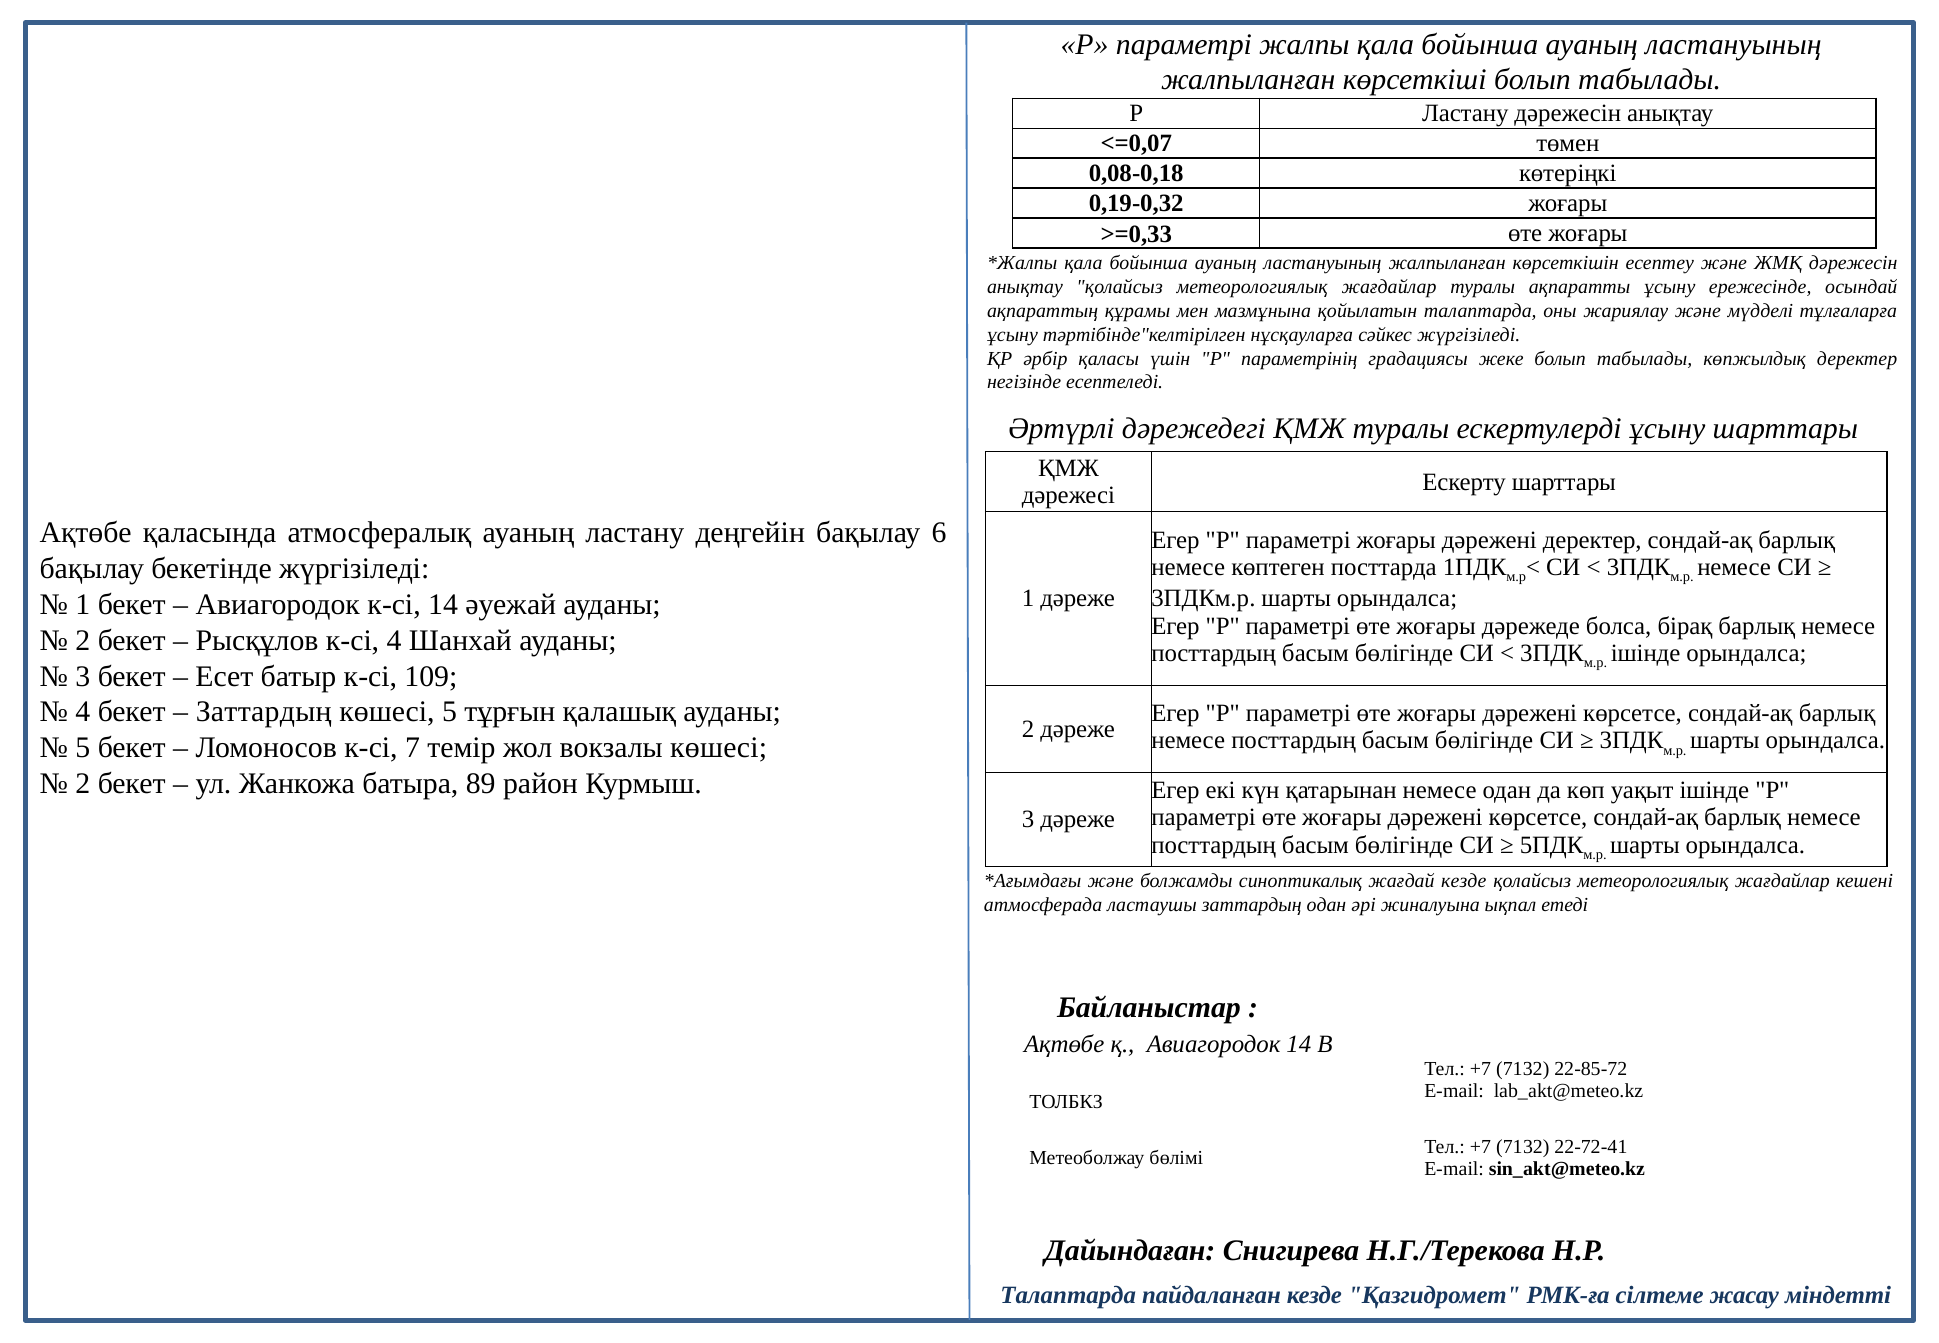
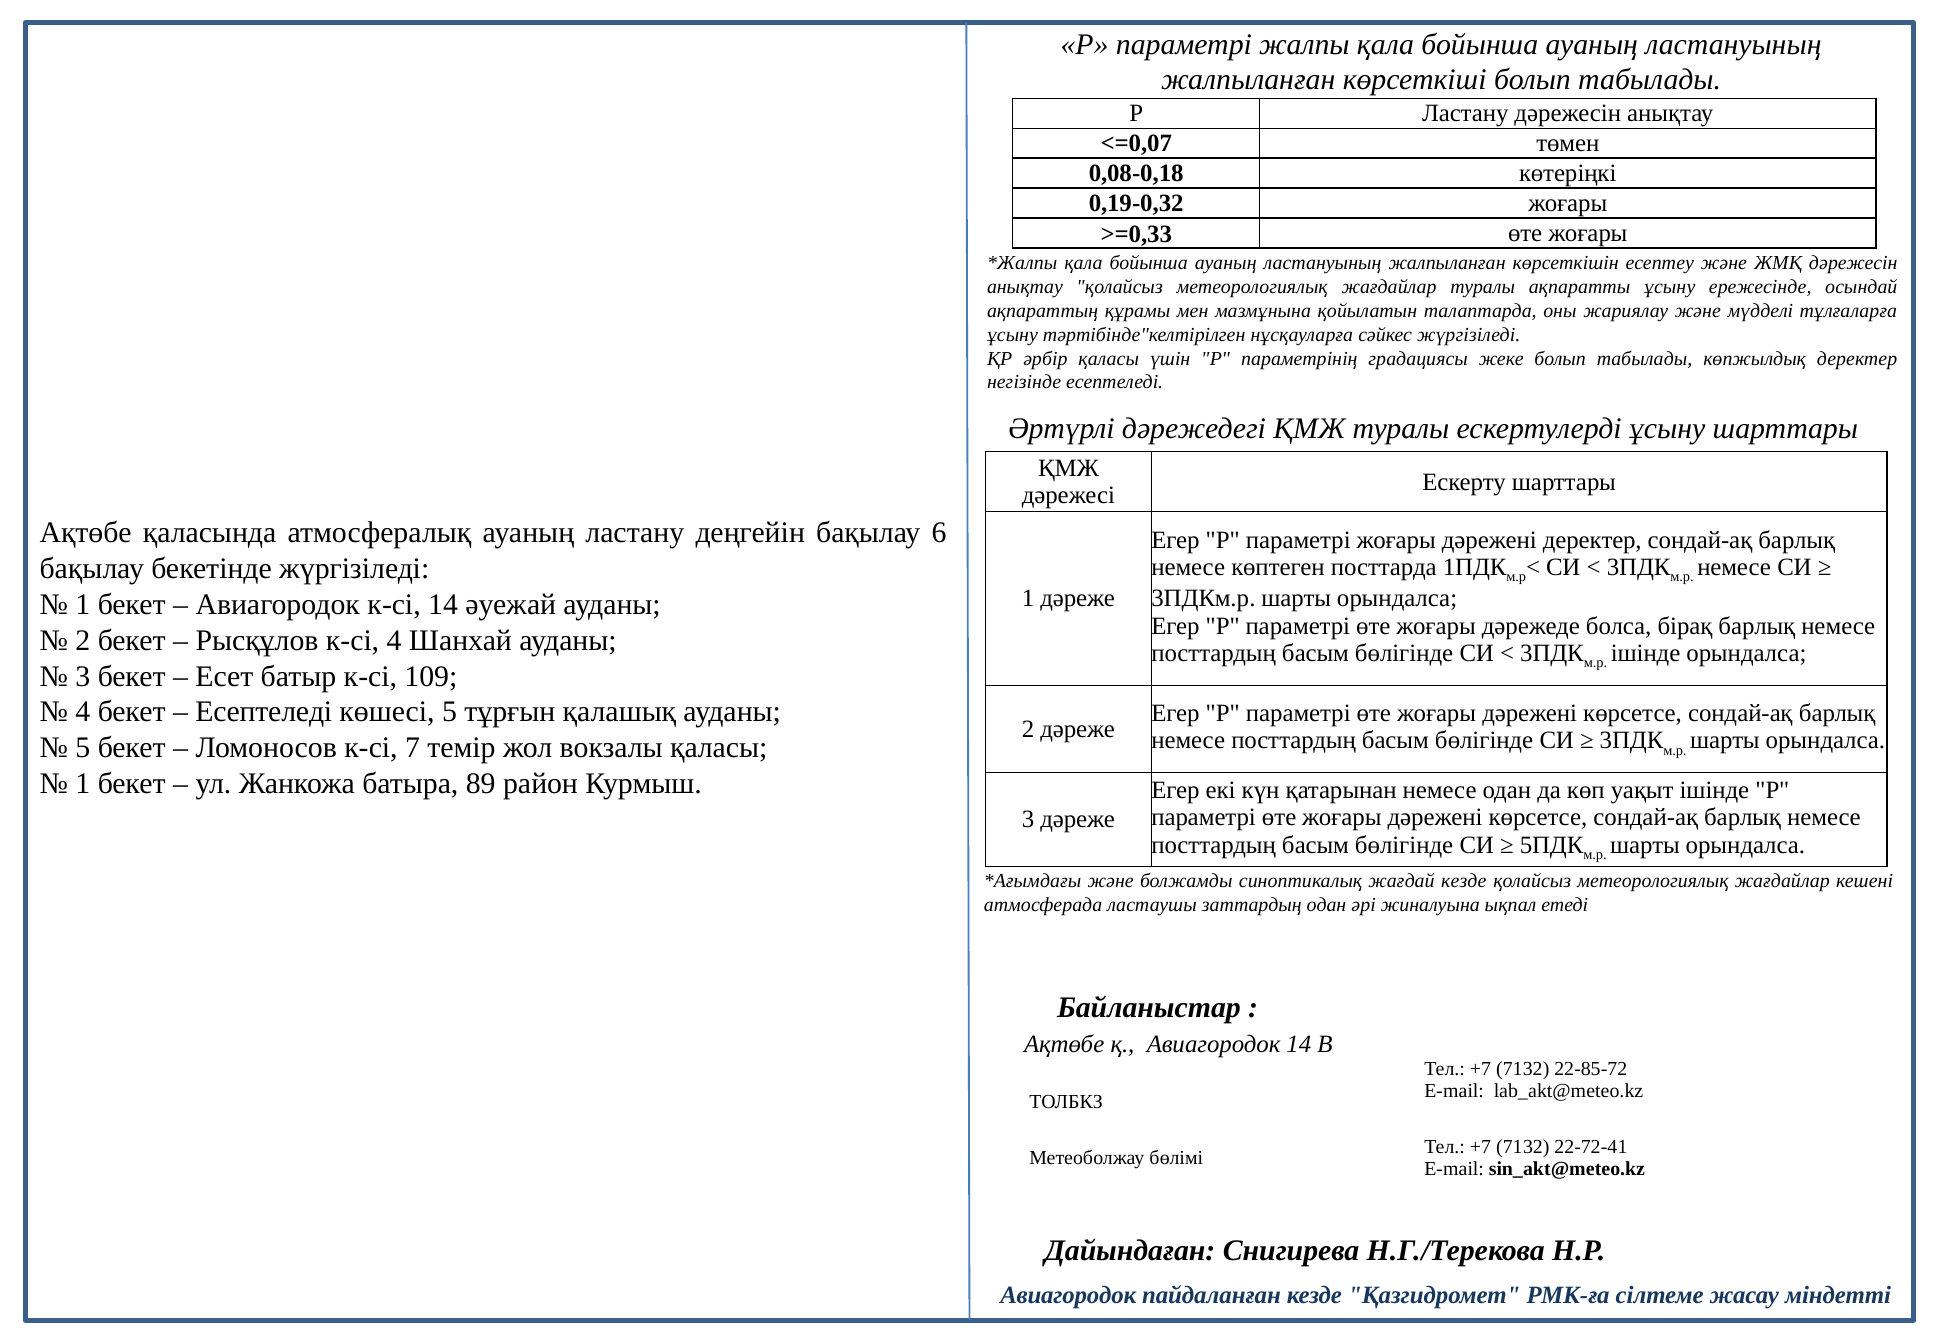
Заттардың at (264, 712): Заттардың -> Есептеледі
вокзалы көшесі: көшесі -> қаласы
2 at (83, 783): 2 -> 1
Талаптарда at (1068, 1295): Талаптарда -> Авиагородок
